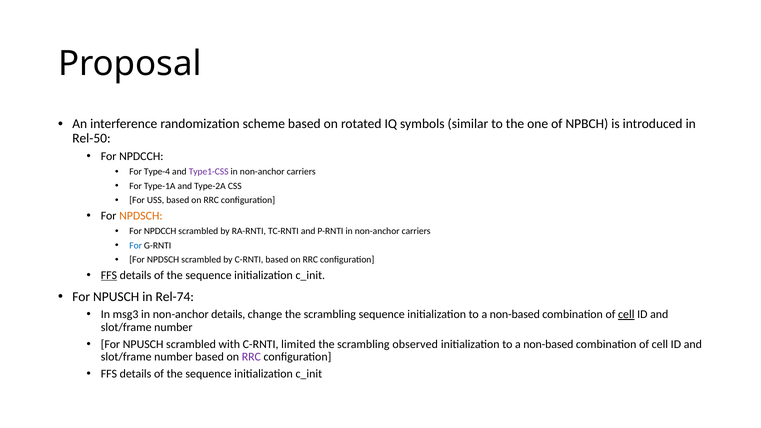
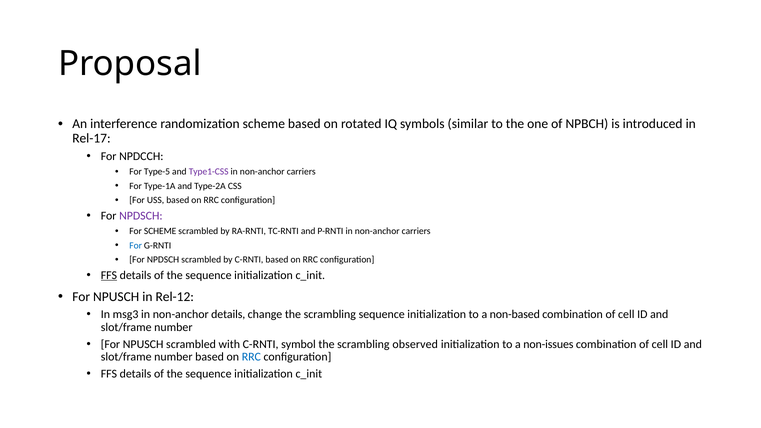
Rel-50: Rel-50 -> Rel-17
Type-4: Type-4 -> Type-5
NPDSCH at (141, 216) colour: orange -> purple
NPDCCH at (160, 231): NPDCCH -> SCHEME
Rel-74: Rel-74 -> Rel-12
cell at (626, 314) underline: present -> none
limited: limited -> symbol
non-based at (548, 344): non-based -> non-issues
RRC at (251, 357) colour: purple -> blue
